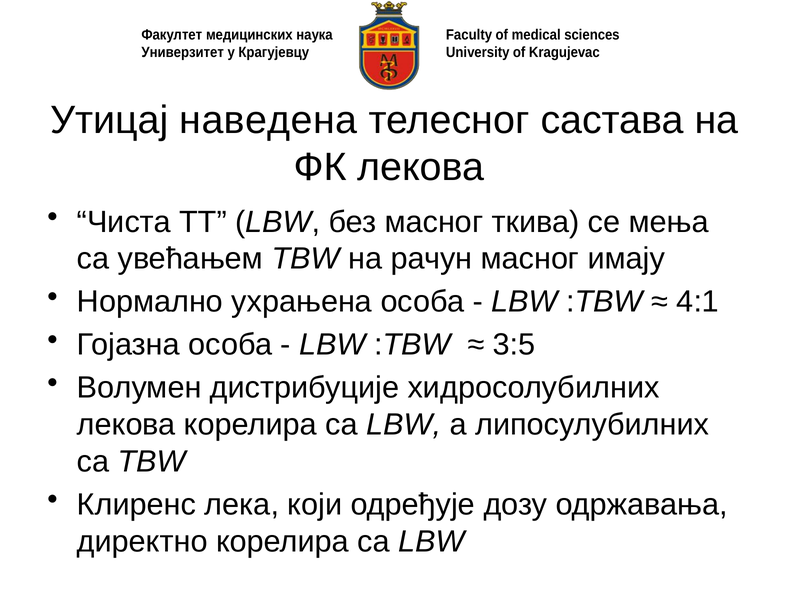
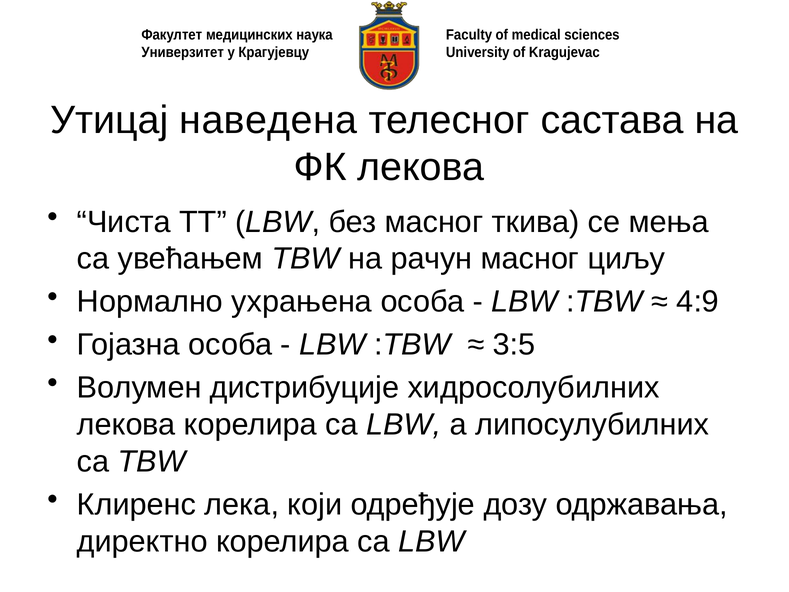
имају: имају -> циљу
4:1: 4:1 -> 4:9
